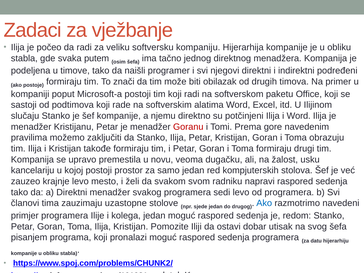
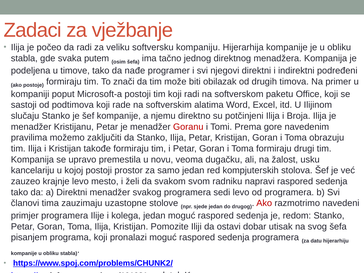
naišli: naišli -> nađe
i Word: Word -> Broja
Ako at (264, 203) colour: blue -> red
